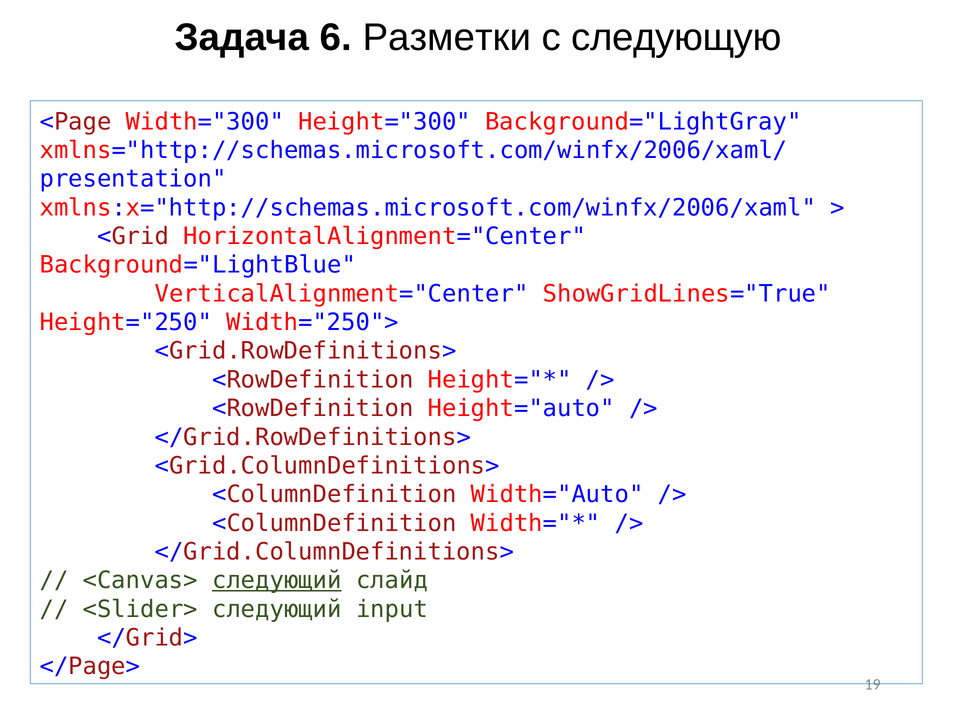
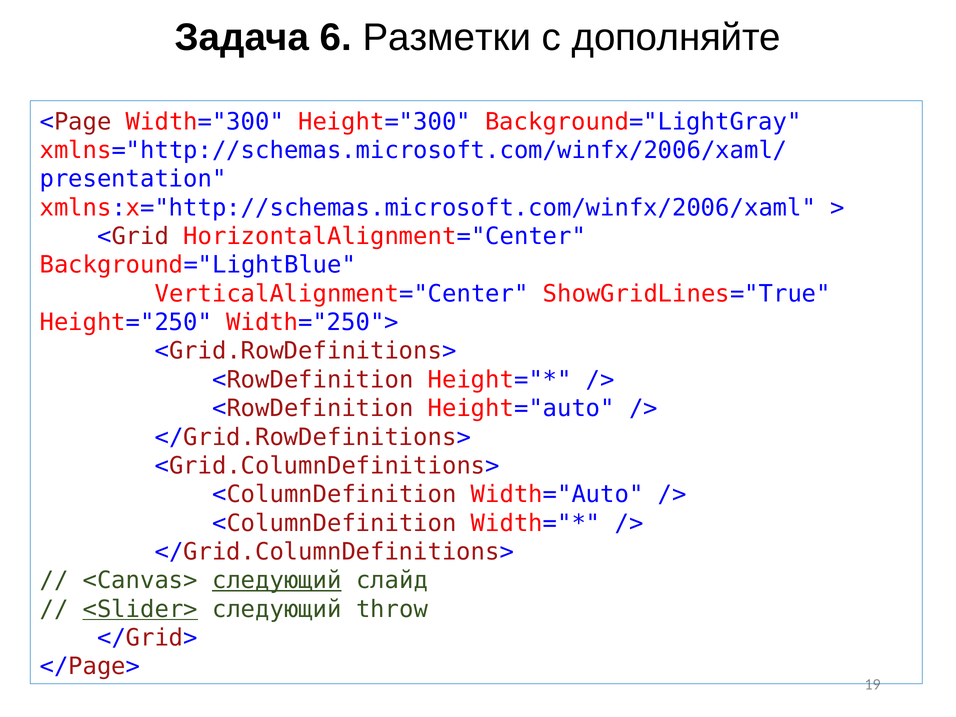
следующую: следующую -> дополняйте
<Slider> underline: none -> present
input: input -> throw
